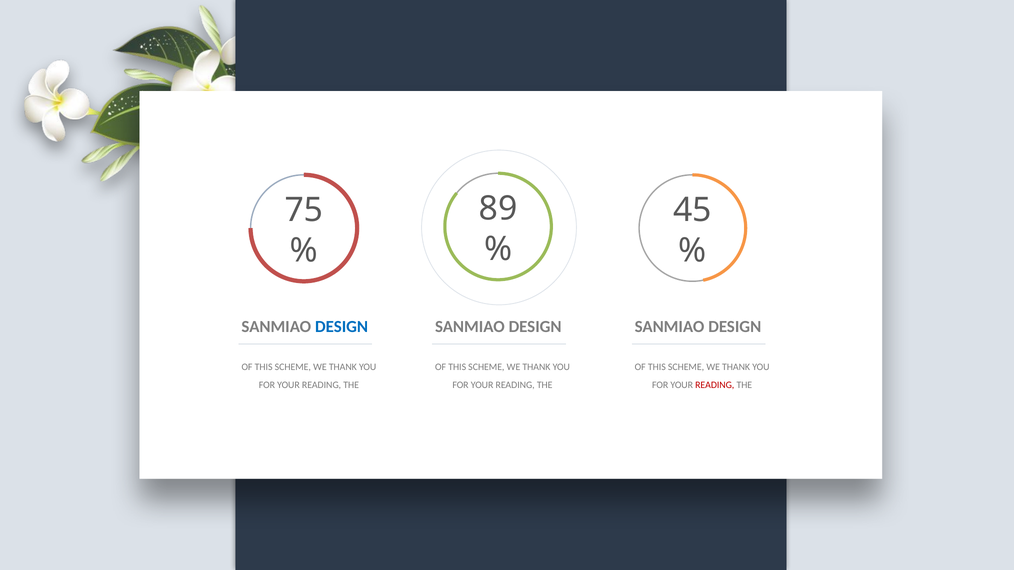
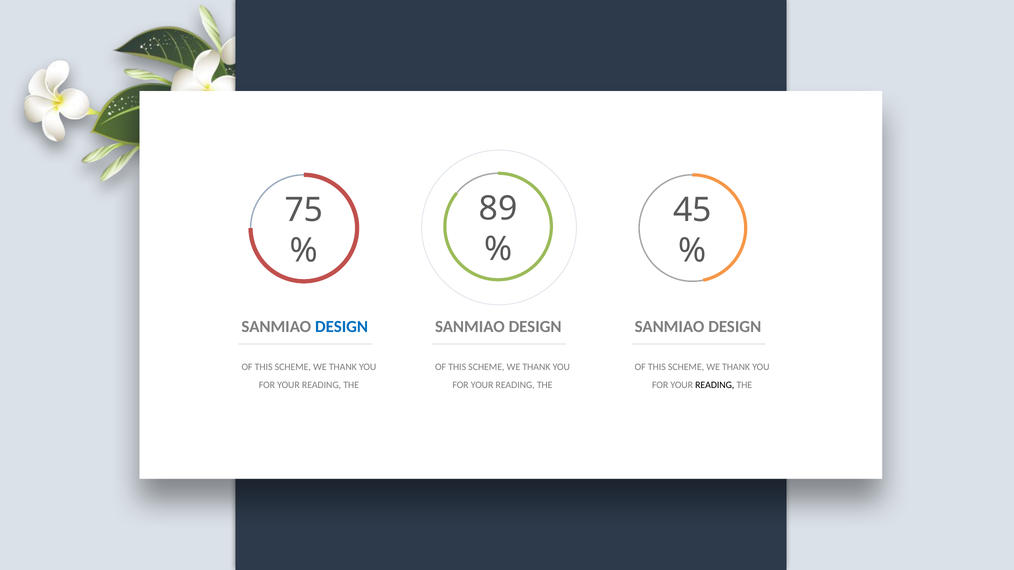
READING at (715, 385) colour: red -> black
